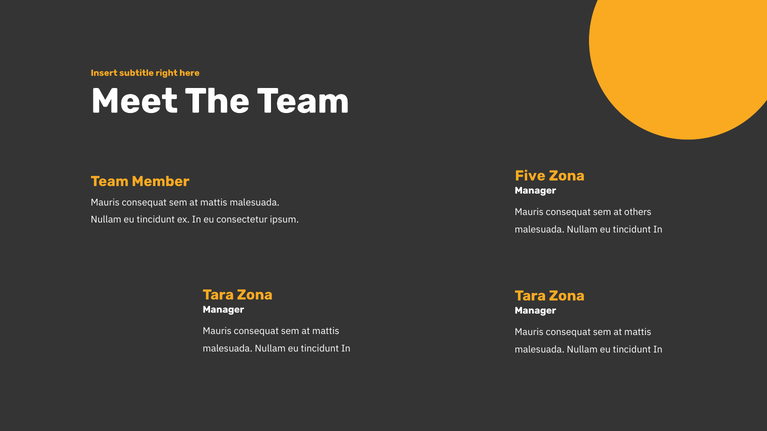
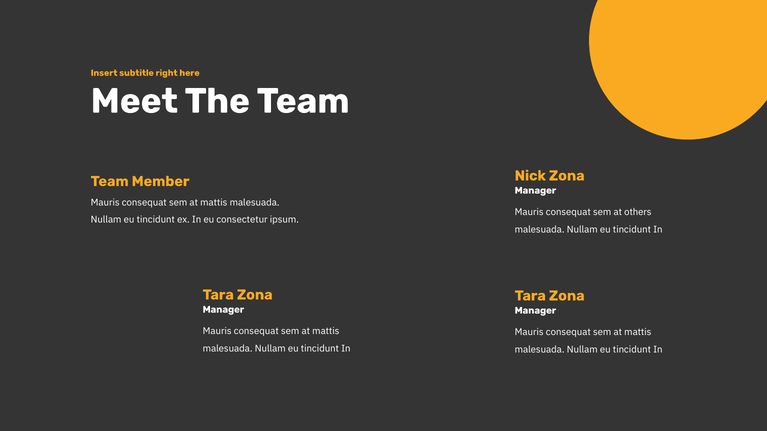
Five: Five -> Nick
